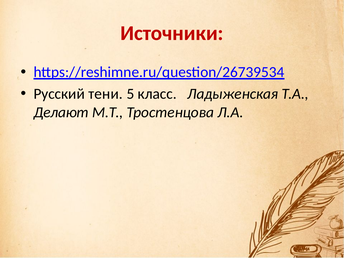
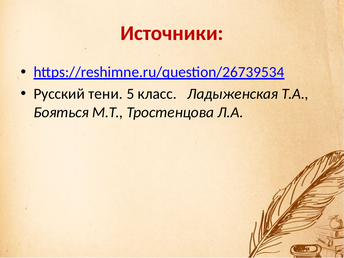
Делают: Делают -> Бояться
